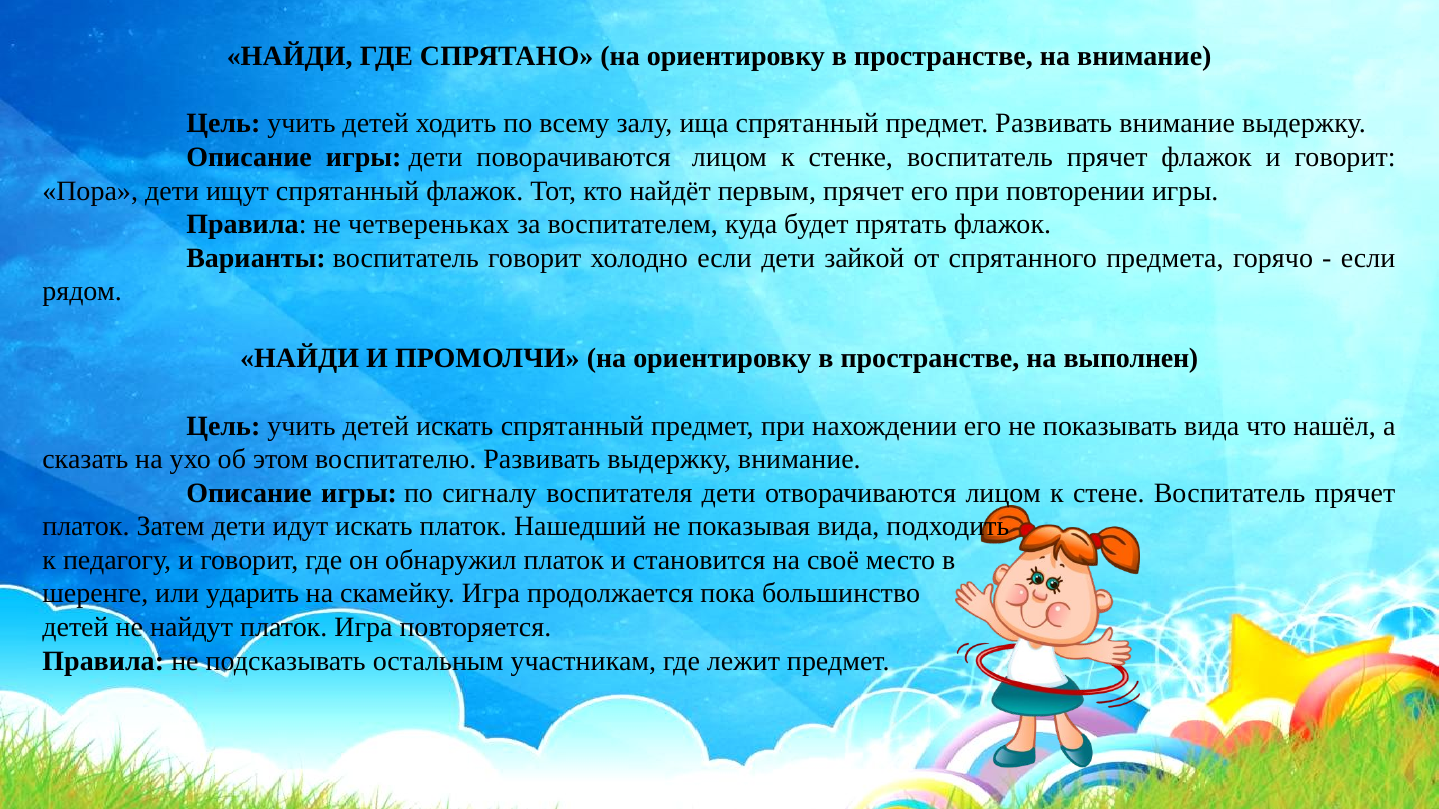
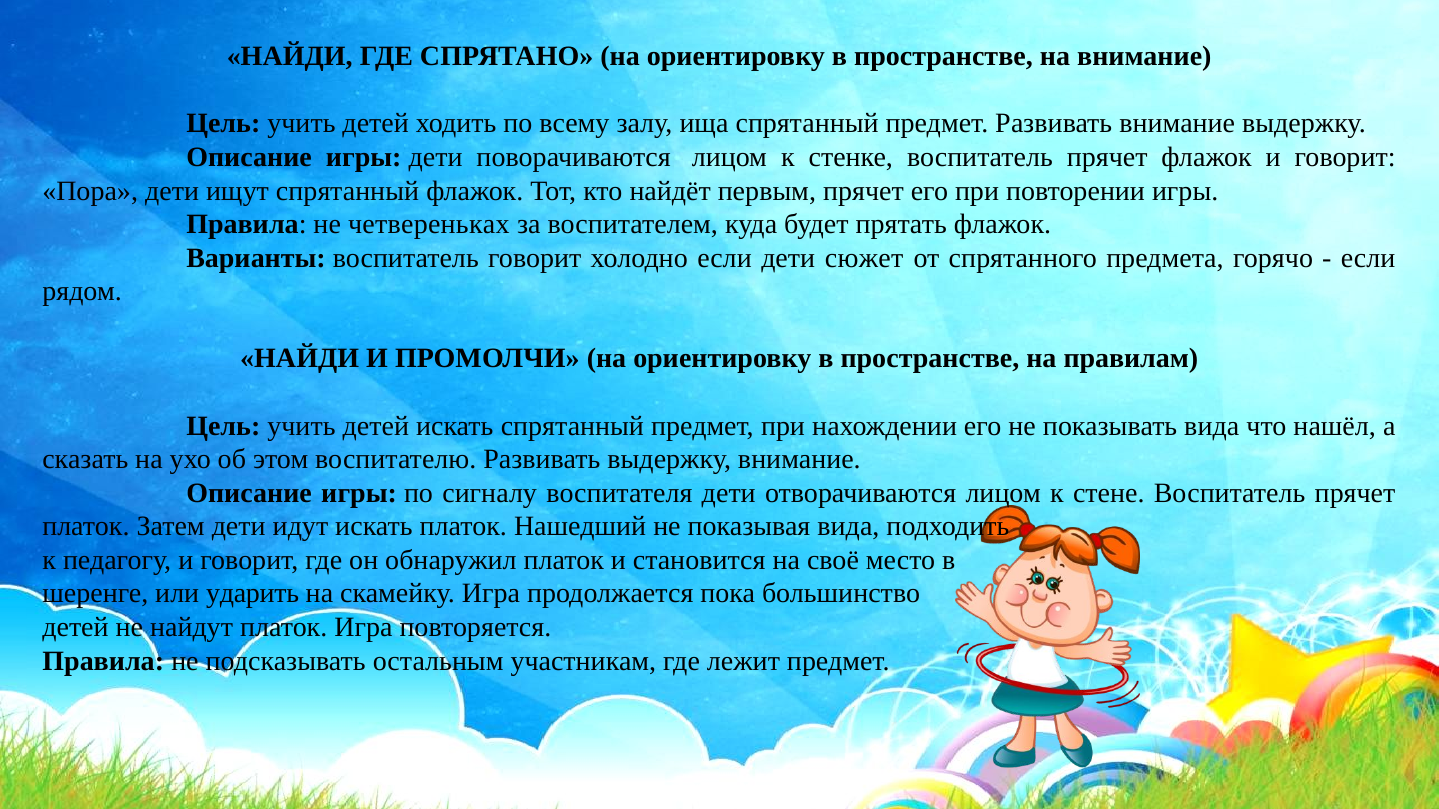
зайкой: зайкой -> сюжет
выполнен: выполнен -> правилам
